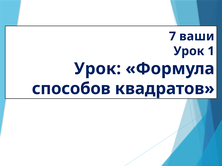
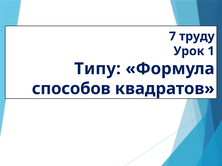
ваши: ваши -> труду
Урок at (98, 69): Урок -> Типу
